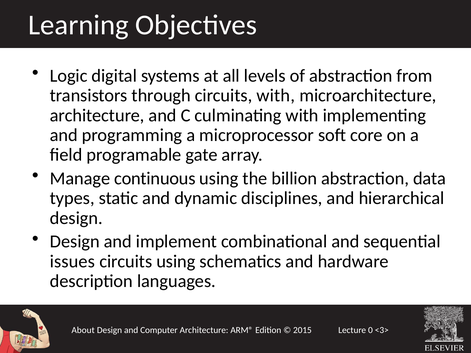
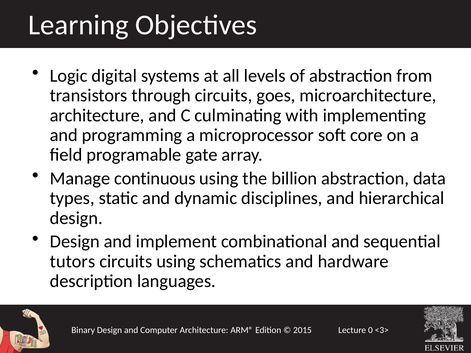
circuits with: with -> goes
issues: issues -> tutors
About: About -> Binary
